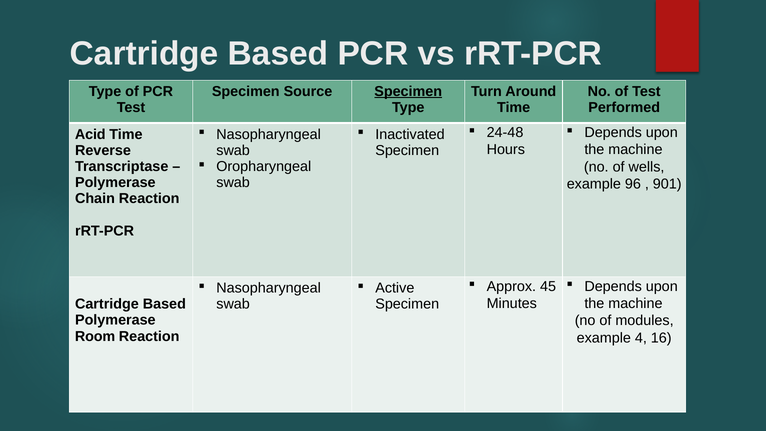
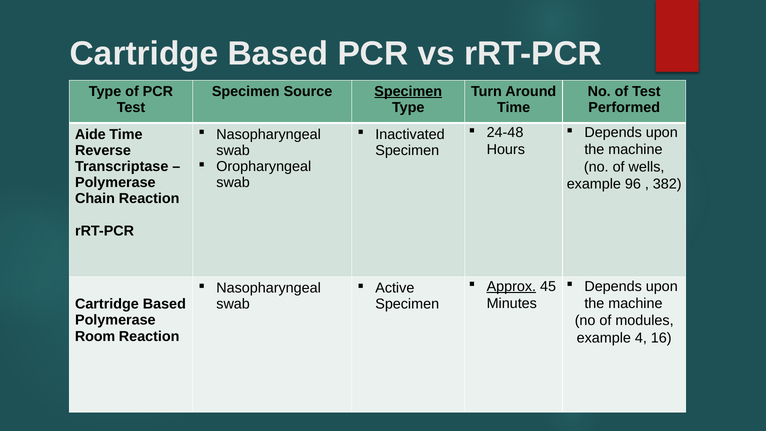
Acid: Acid -> Aide
901: 901 -> 382
Approx underline: none -> present
